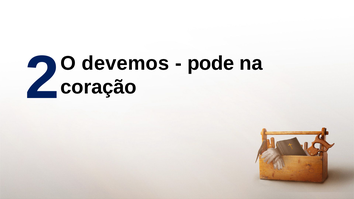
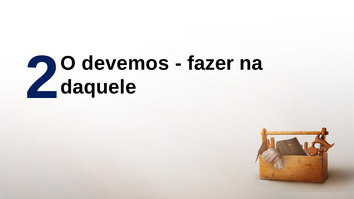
pode: pode -> fazer
coração: coração -> daquele
